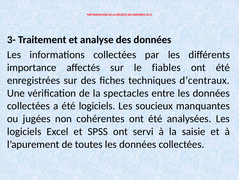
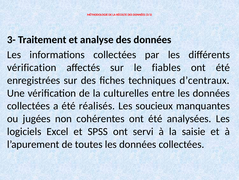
importance at (32, 67): importance -> vérification
spectacles: spectacles -> culturelles
été logiciels: logiciels -> réalisés
